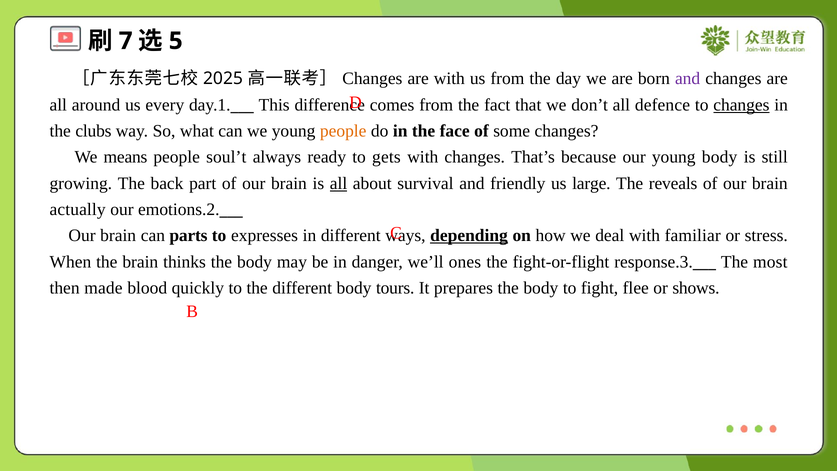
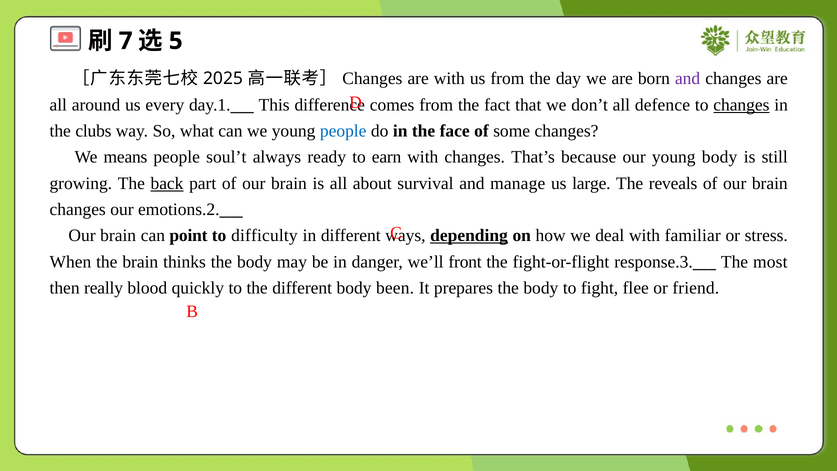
people at (343, 131) colour: orange -> blue
gets: gets -> earn
back underline: none -> present
all at (339, 183) underline: present -> none
friendly: friendly -> manage
actually at (78, 209): actually -> changes
parts: parts -> point
expresses: expresses -> difficulty
ones: ones -> front
made: made -> really
tours: tours -> been
shows: shows -> friend
